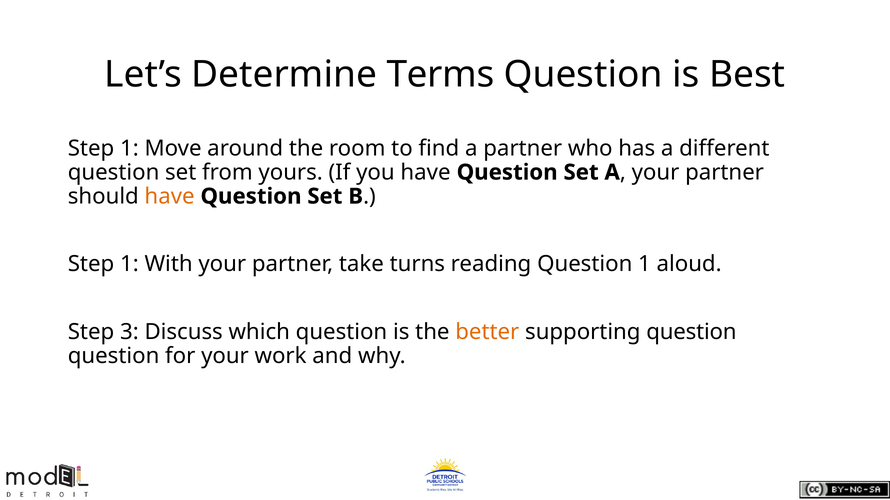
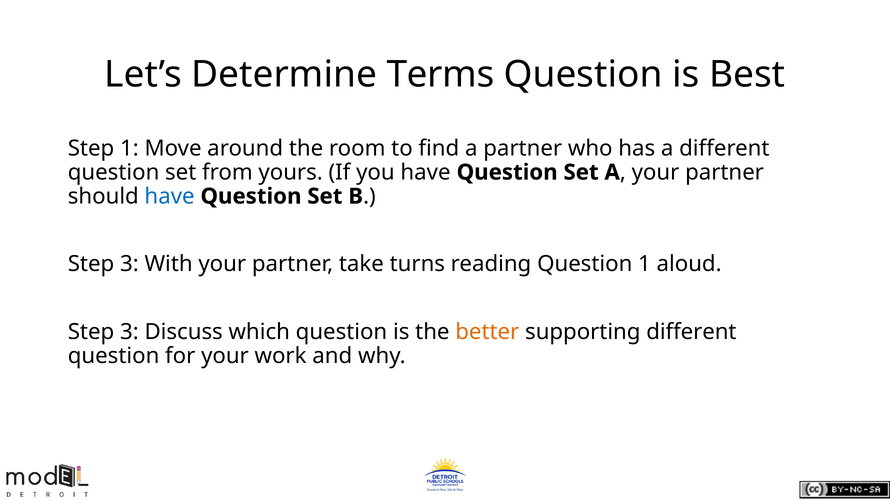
have at (170, 197) colour: orange -> blue
1 at (129, 264): 1 -> 3
supporting question: question -> different
